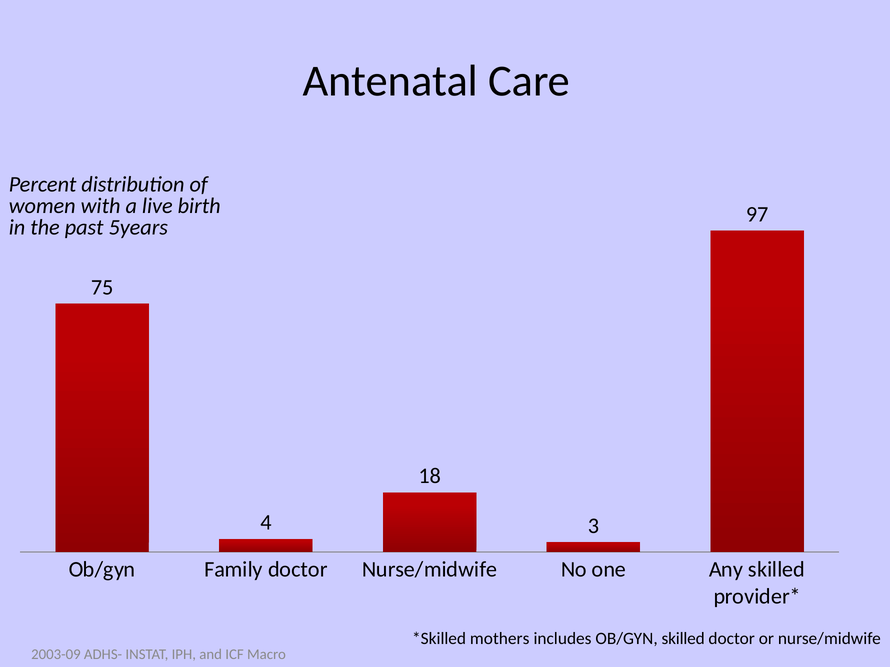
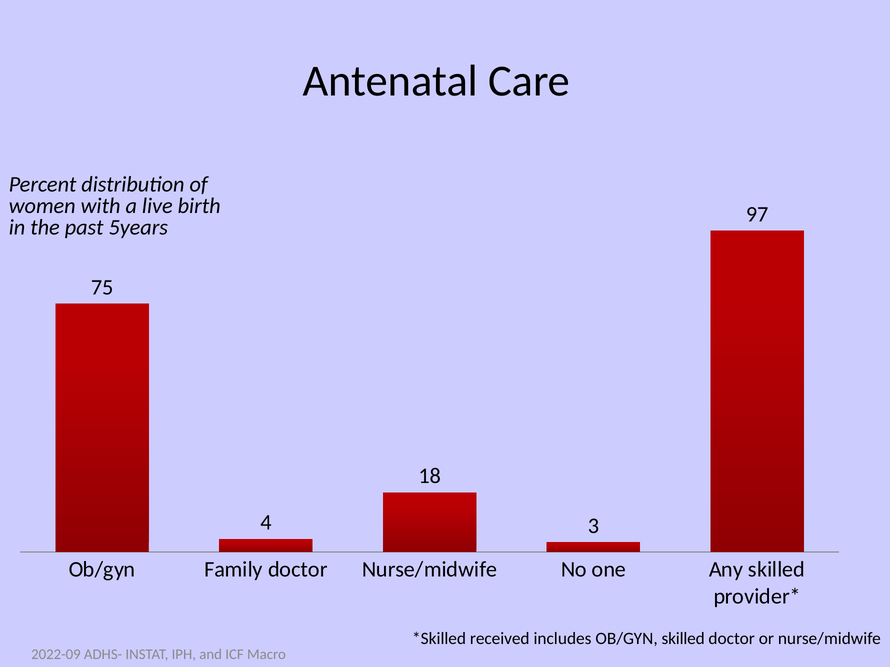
mothers: mothers -> received
2003-09: 2003-09 -> 2022-09
